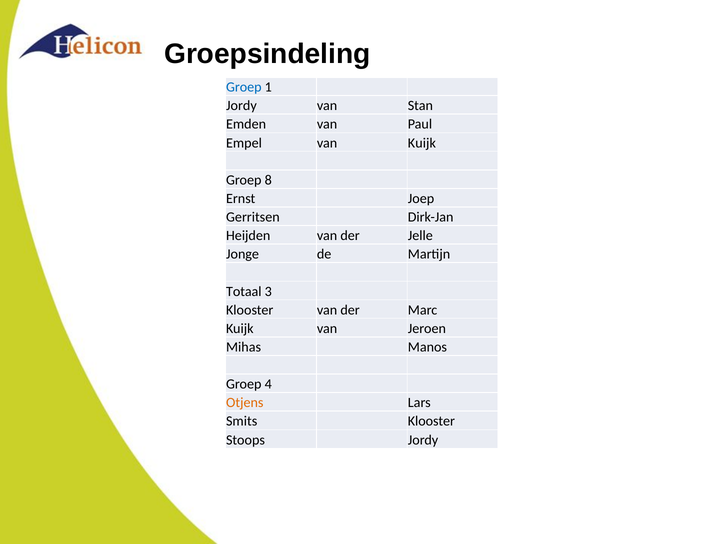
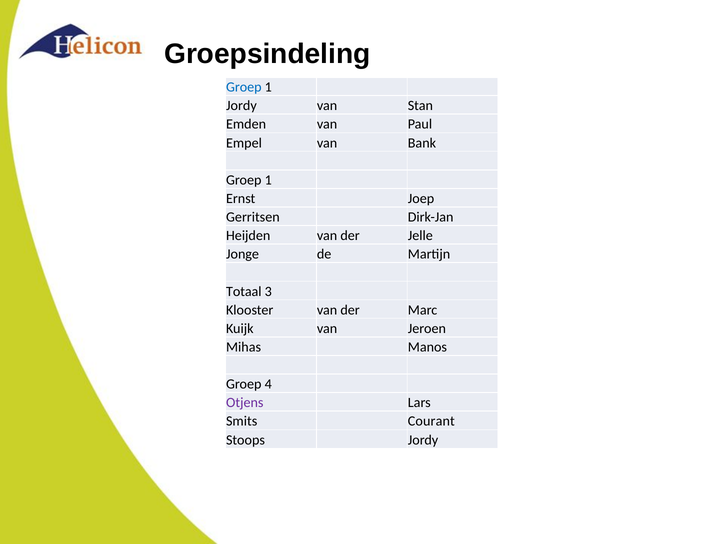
van Kuijk: Kuijk -> Bank
8 at (268, 180): 8 -> 1
Otjens colour: orange -> purple
Smits Klooster: Klooster -> Courant
